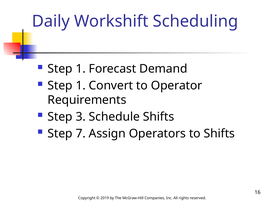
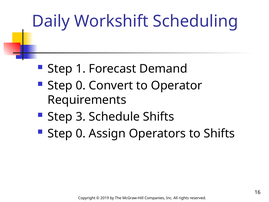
1 at (81, 85): 1 -> 0
7 at (81, 133): 7 -> 0
